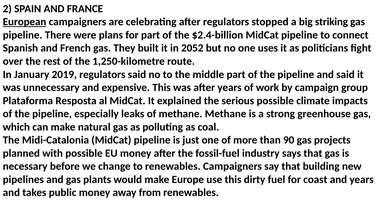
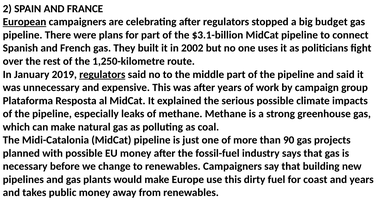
striking: striking -> budget
$2.4-billion: $2.4-billion -> $3.1-billion
2052: 2052 -> 2002
regulators at (102, 75) underline: none -> present
